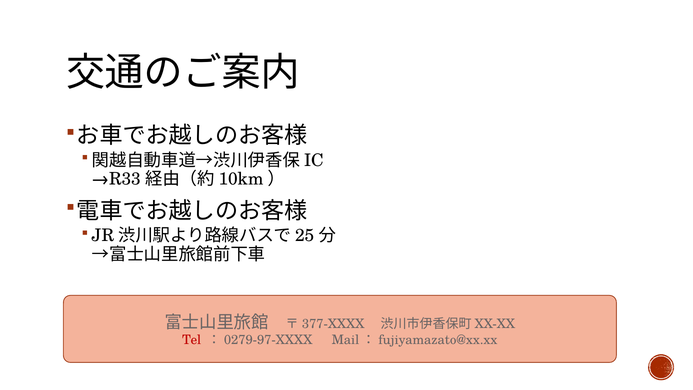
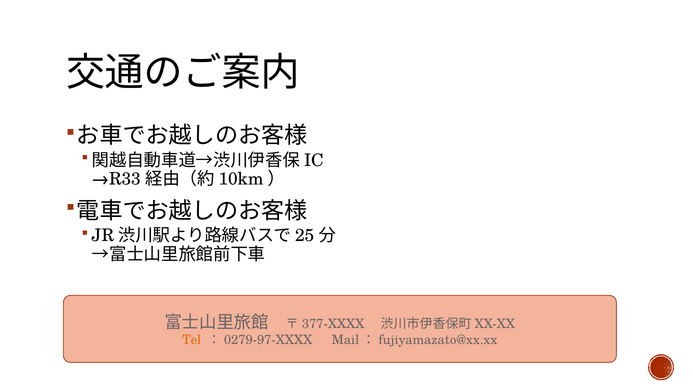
Tel colour: red -> orange
